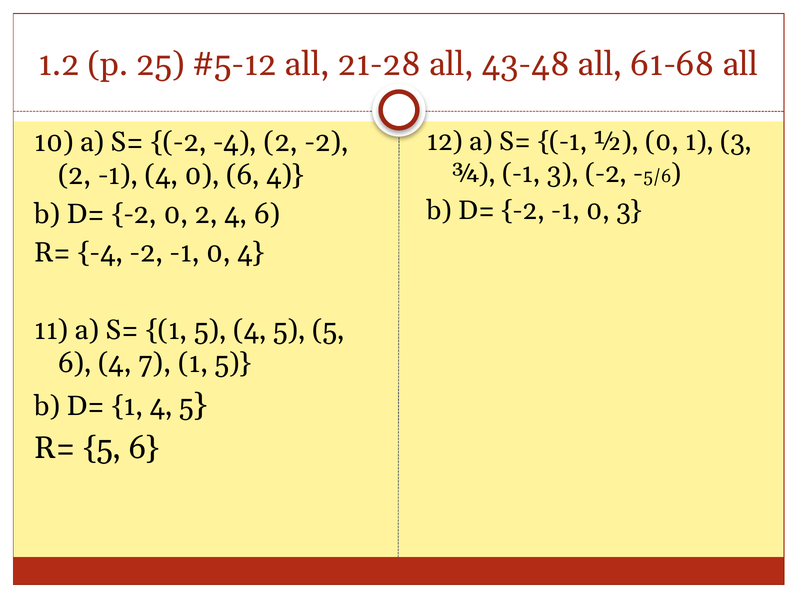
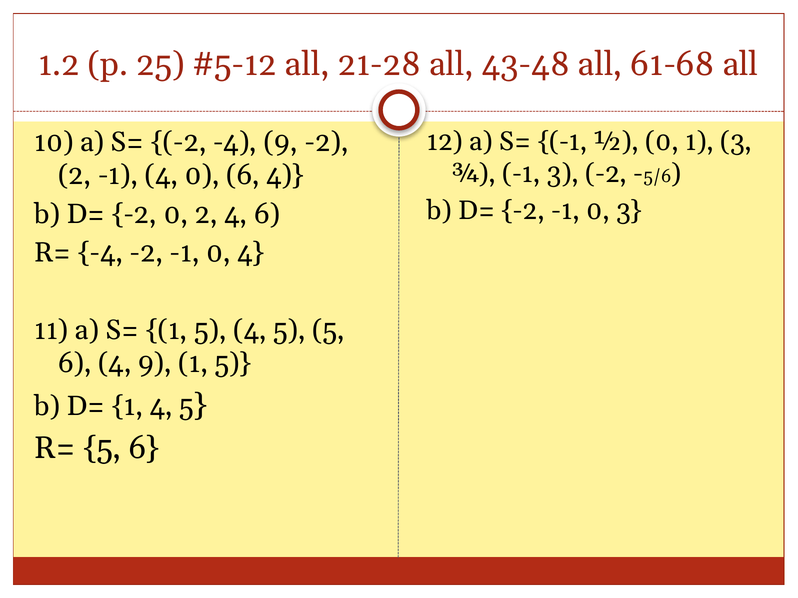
-4 2: 2 -> 9
4 7: 7 -> 9
